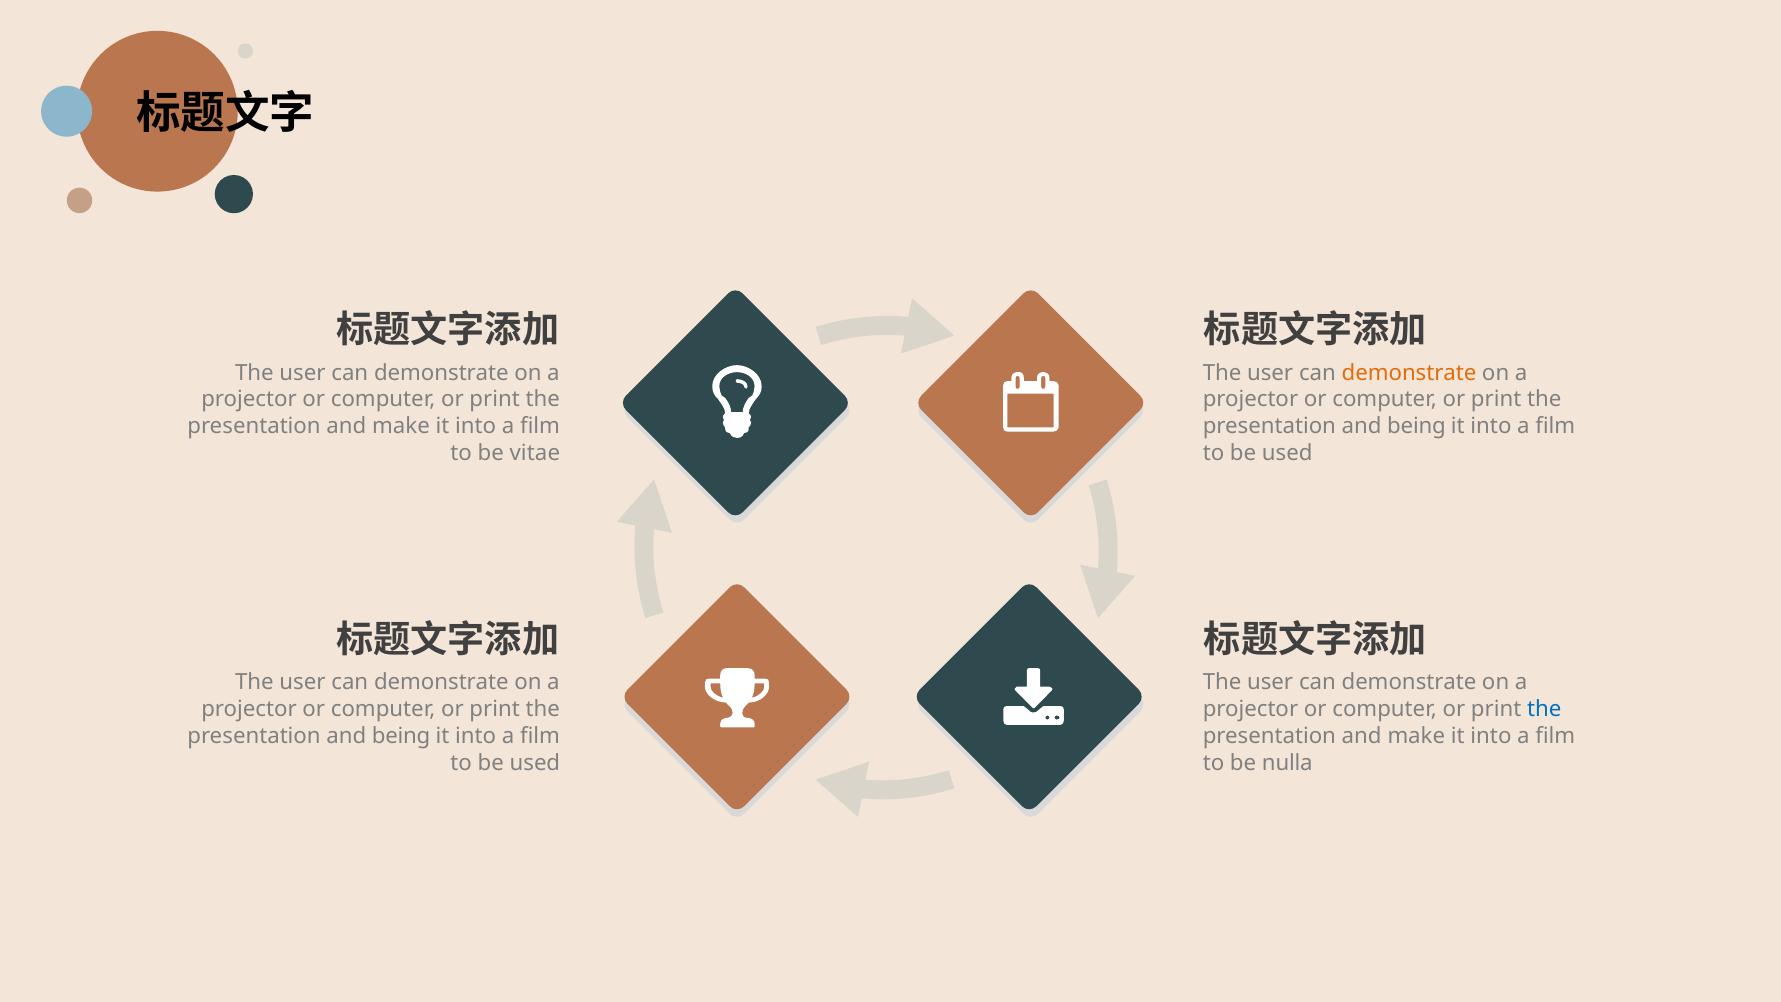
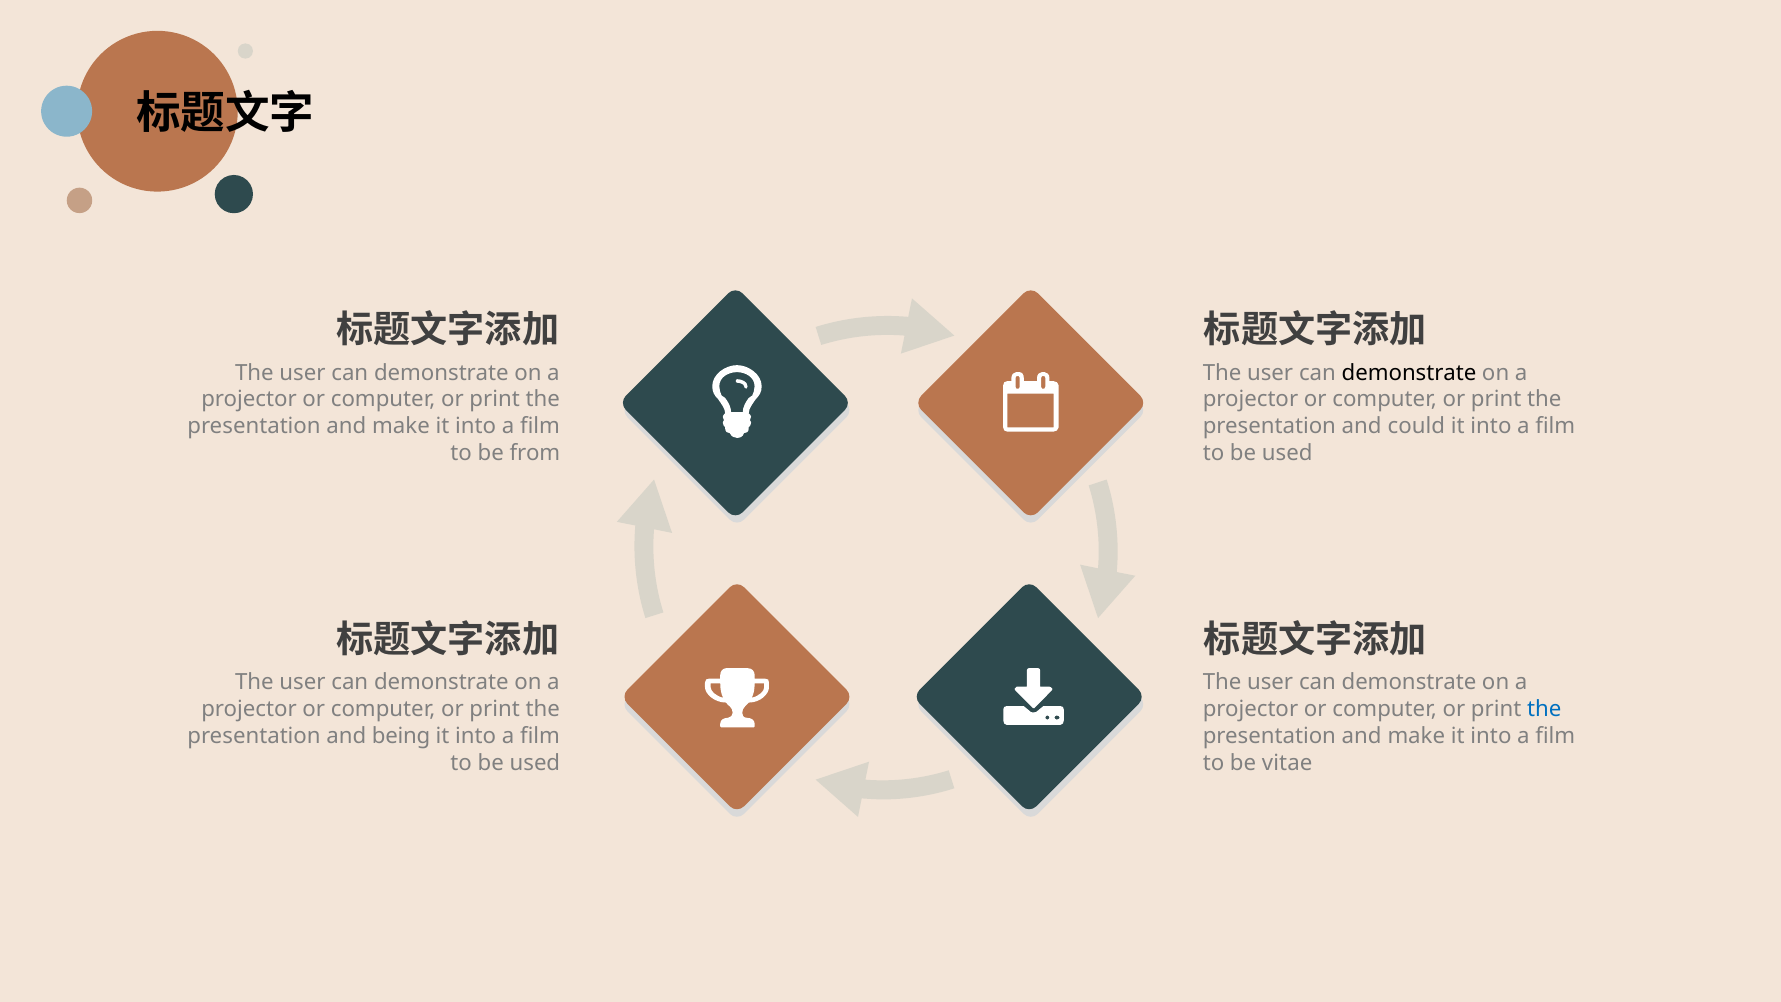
demonstrate at (1409, 373) colour: orange -> black
being at (1416, 426): being -> could
vitae: vitae -> from
nulla: nulla -> vitae
